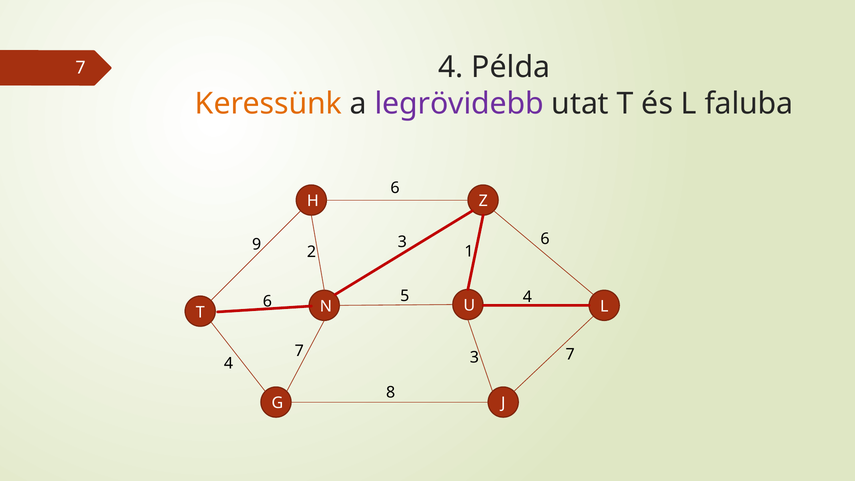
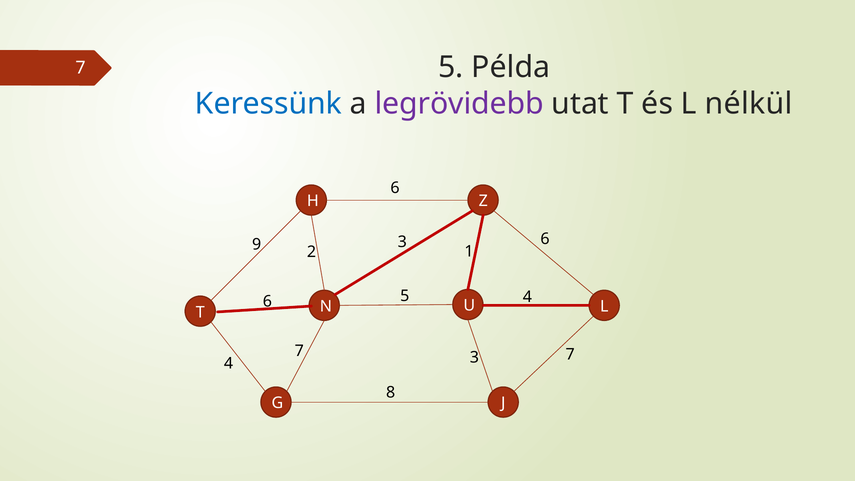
7 4: 4 -> 5
Keressünk colour: orange -> blue
faluba: faluba -> nélkül
